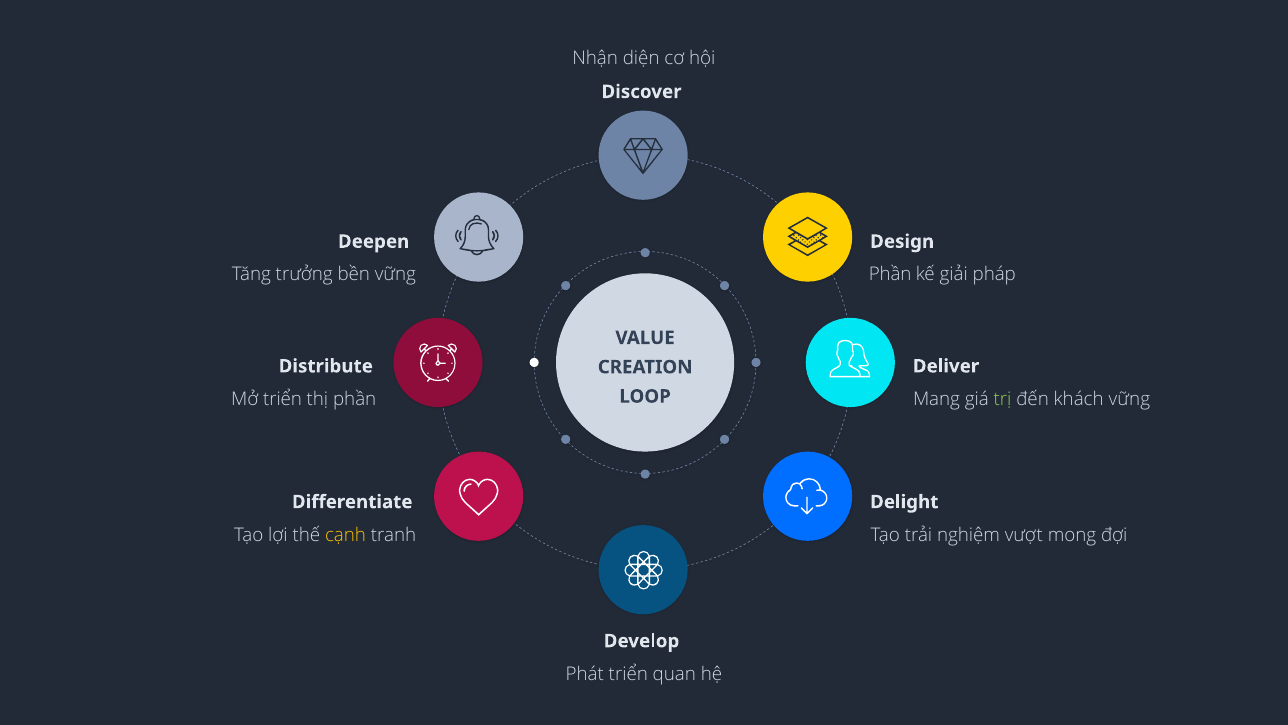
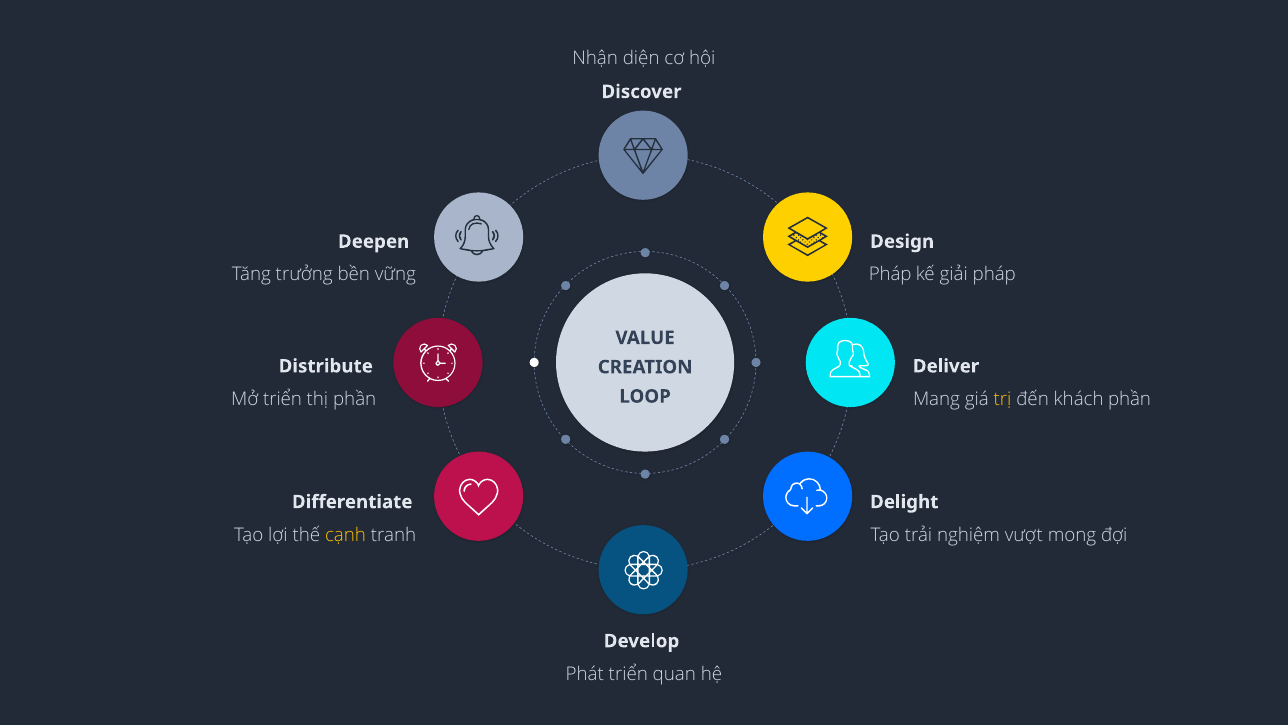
Phần at (890, 274): Phần -> Pháp
trị colour: light green -> yellow
khách vững: vững -> phần
